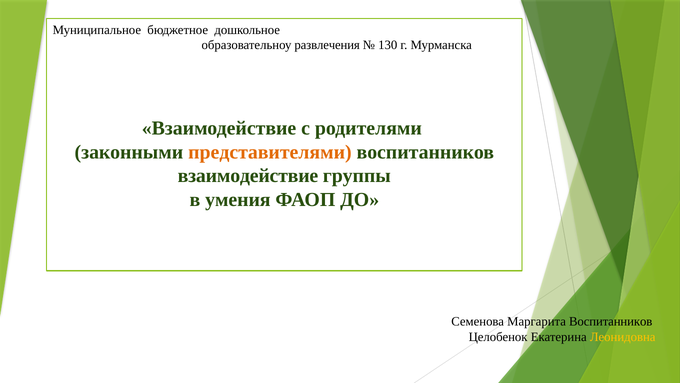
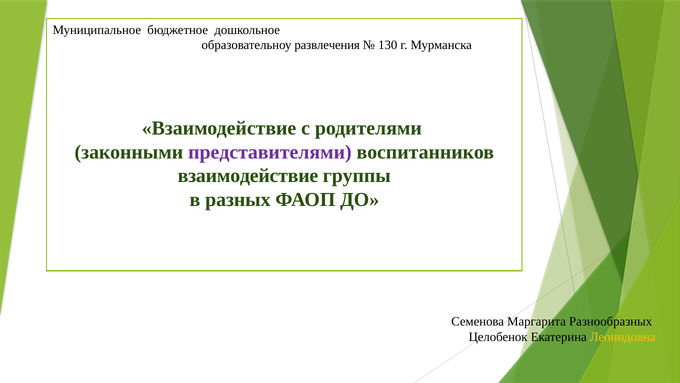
представителями colour: orange -> purple
умения: умения -> разных
Маргарита Воспитанников: Воспитанников -> Разнообразных
